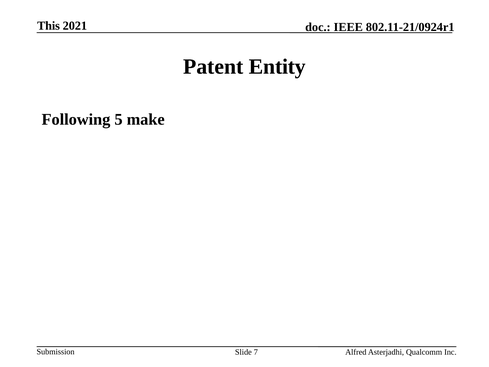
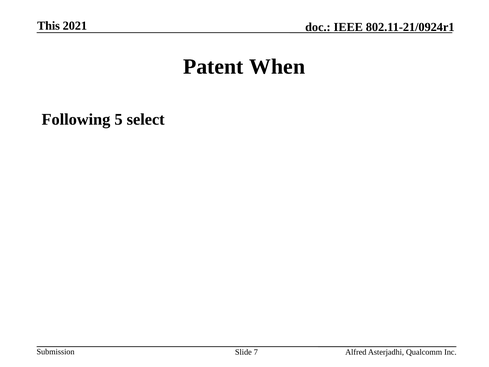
Entity: Entity -> When
make: make -> select
